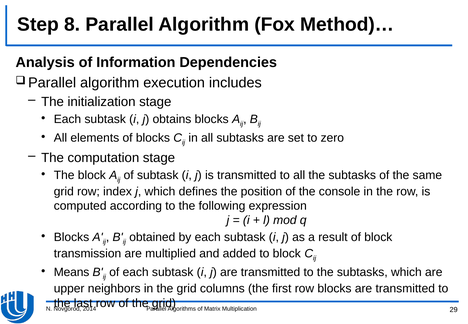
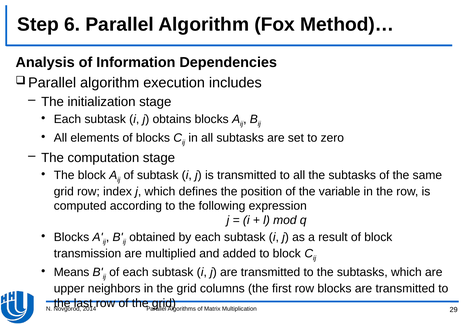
8: 8 -> 6
console: console -> variable
